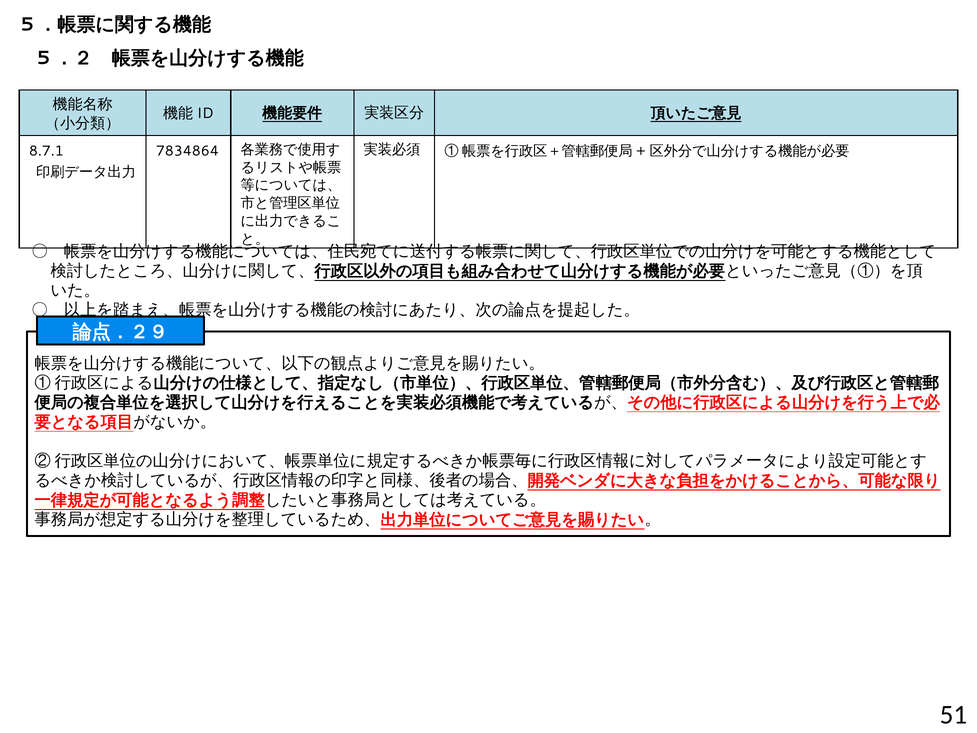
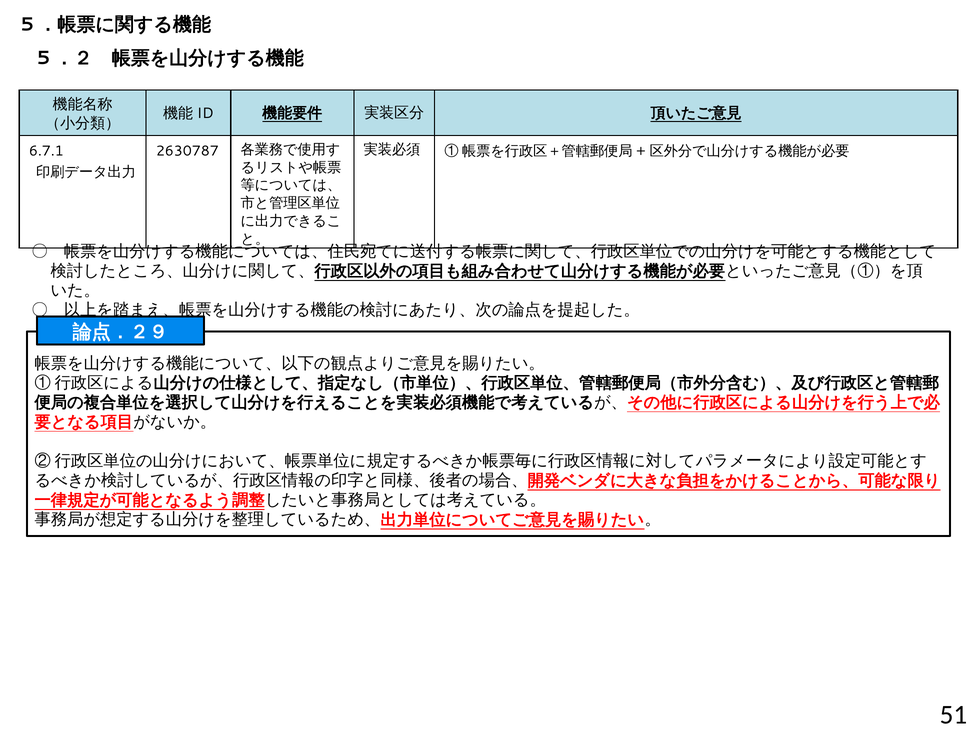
8.7.1: 8.7.1 -> 6.7.1
7834864: 7834864 -> 2630787
